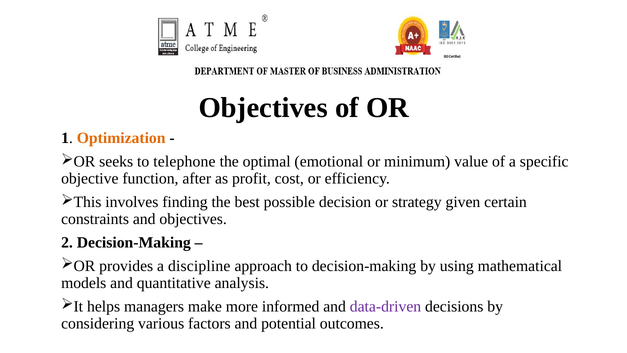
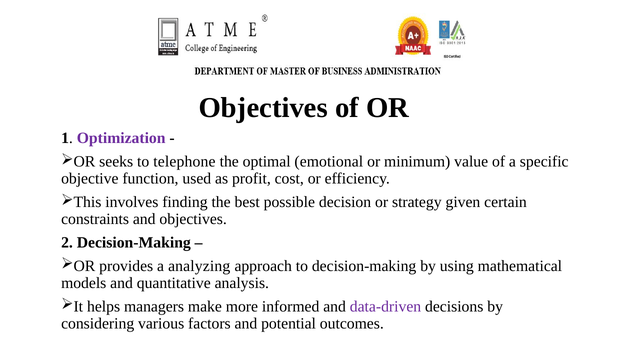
Optimization colour: orange -> purple
after: after -> used
discipline: discipline -> analyzing
